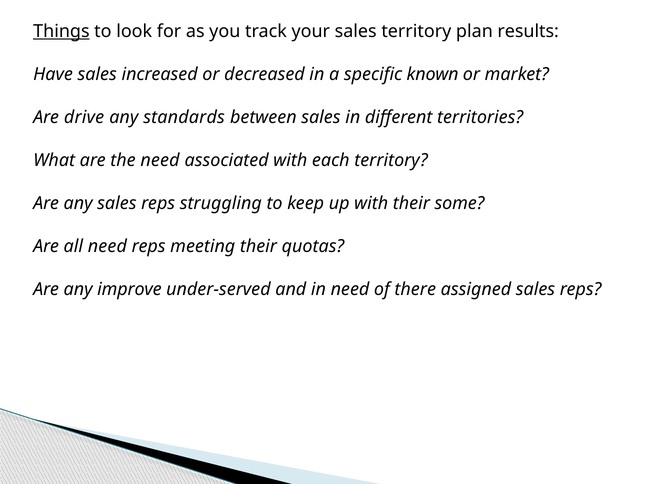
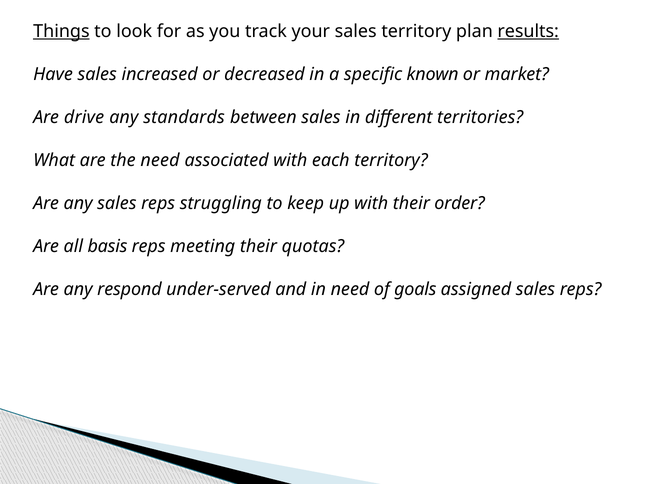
results underline: none -> present
some: some -> order
all need: need -> basis
improve: improve -> respond
there: there -> goals
